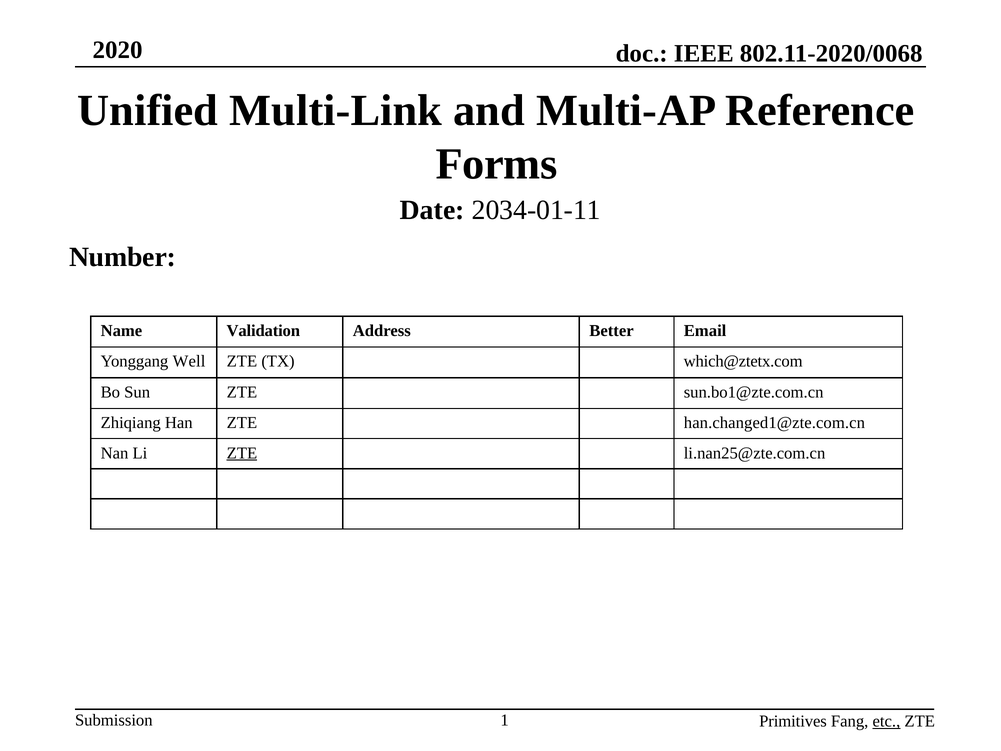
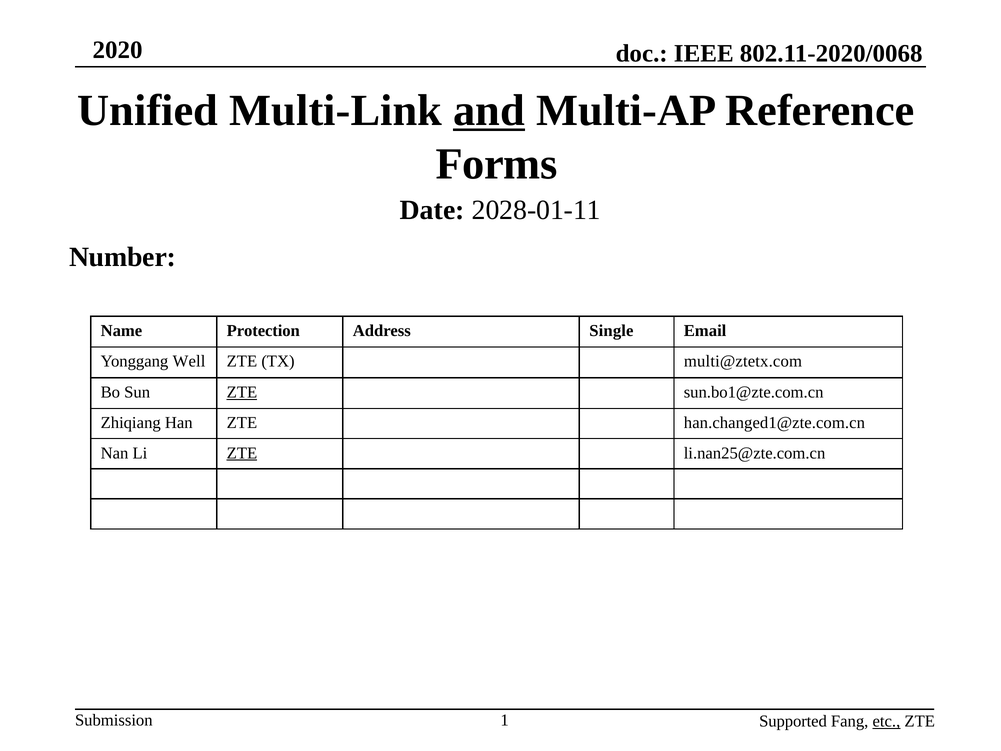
and underline: none -> present
2034-01-11: 2034-01-11 -> 2028-01-11
Validation: Validation -> Protection
Better: Better -> Single
which@ztetx.com: which@ztetx.com -> multi@ztetx.com
ZTE at (242, 392) underline: none -> present
Primitives: Primitives -> Supported
